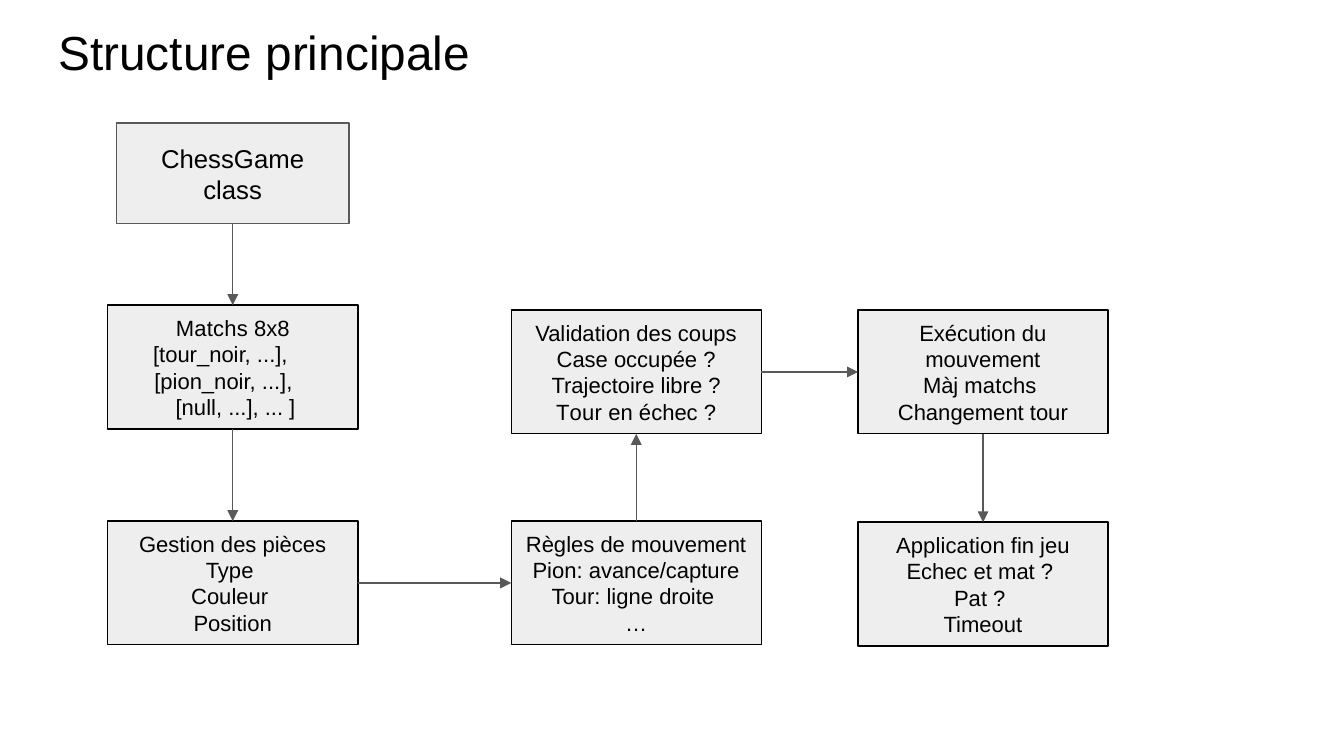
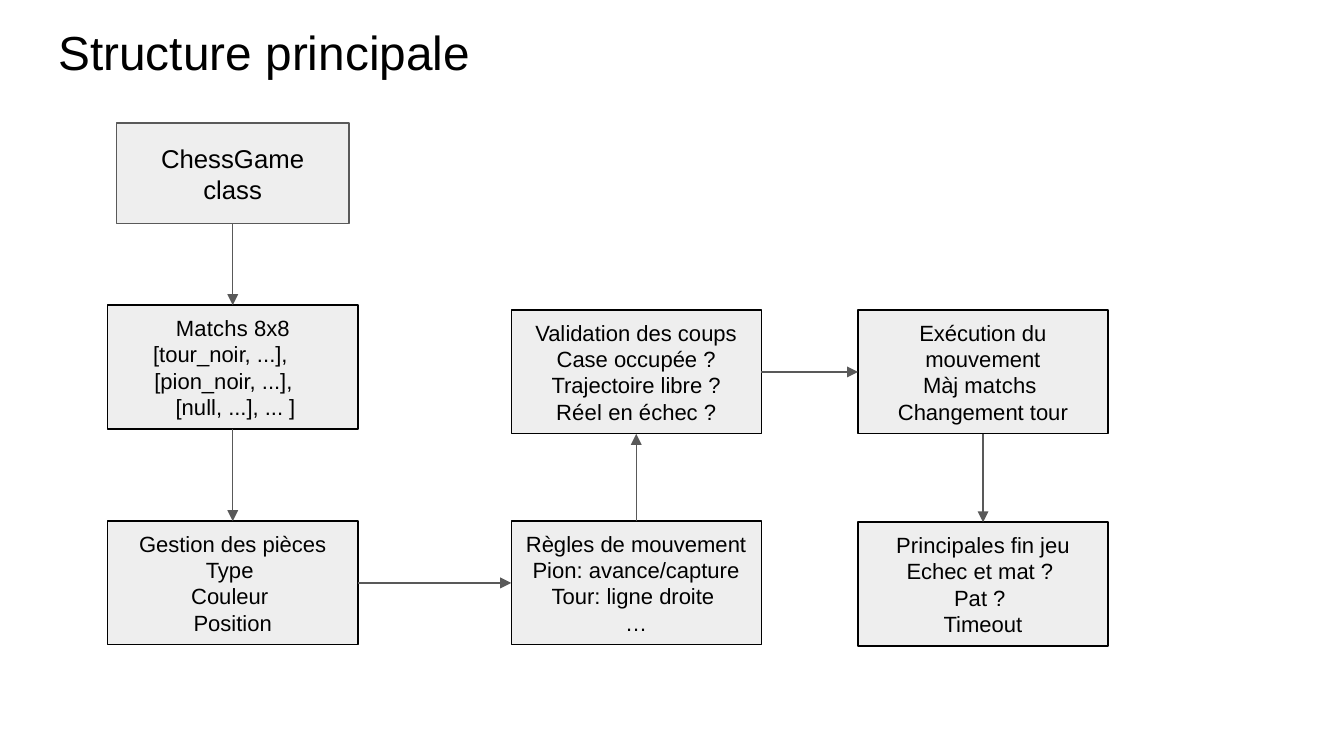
Tour at (579, 413): Tour -> Réel
Application: Application -> Principales
